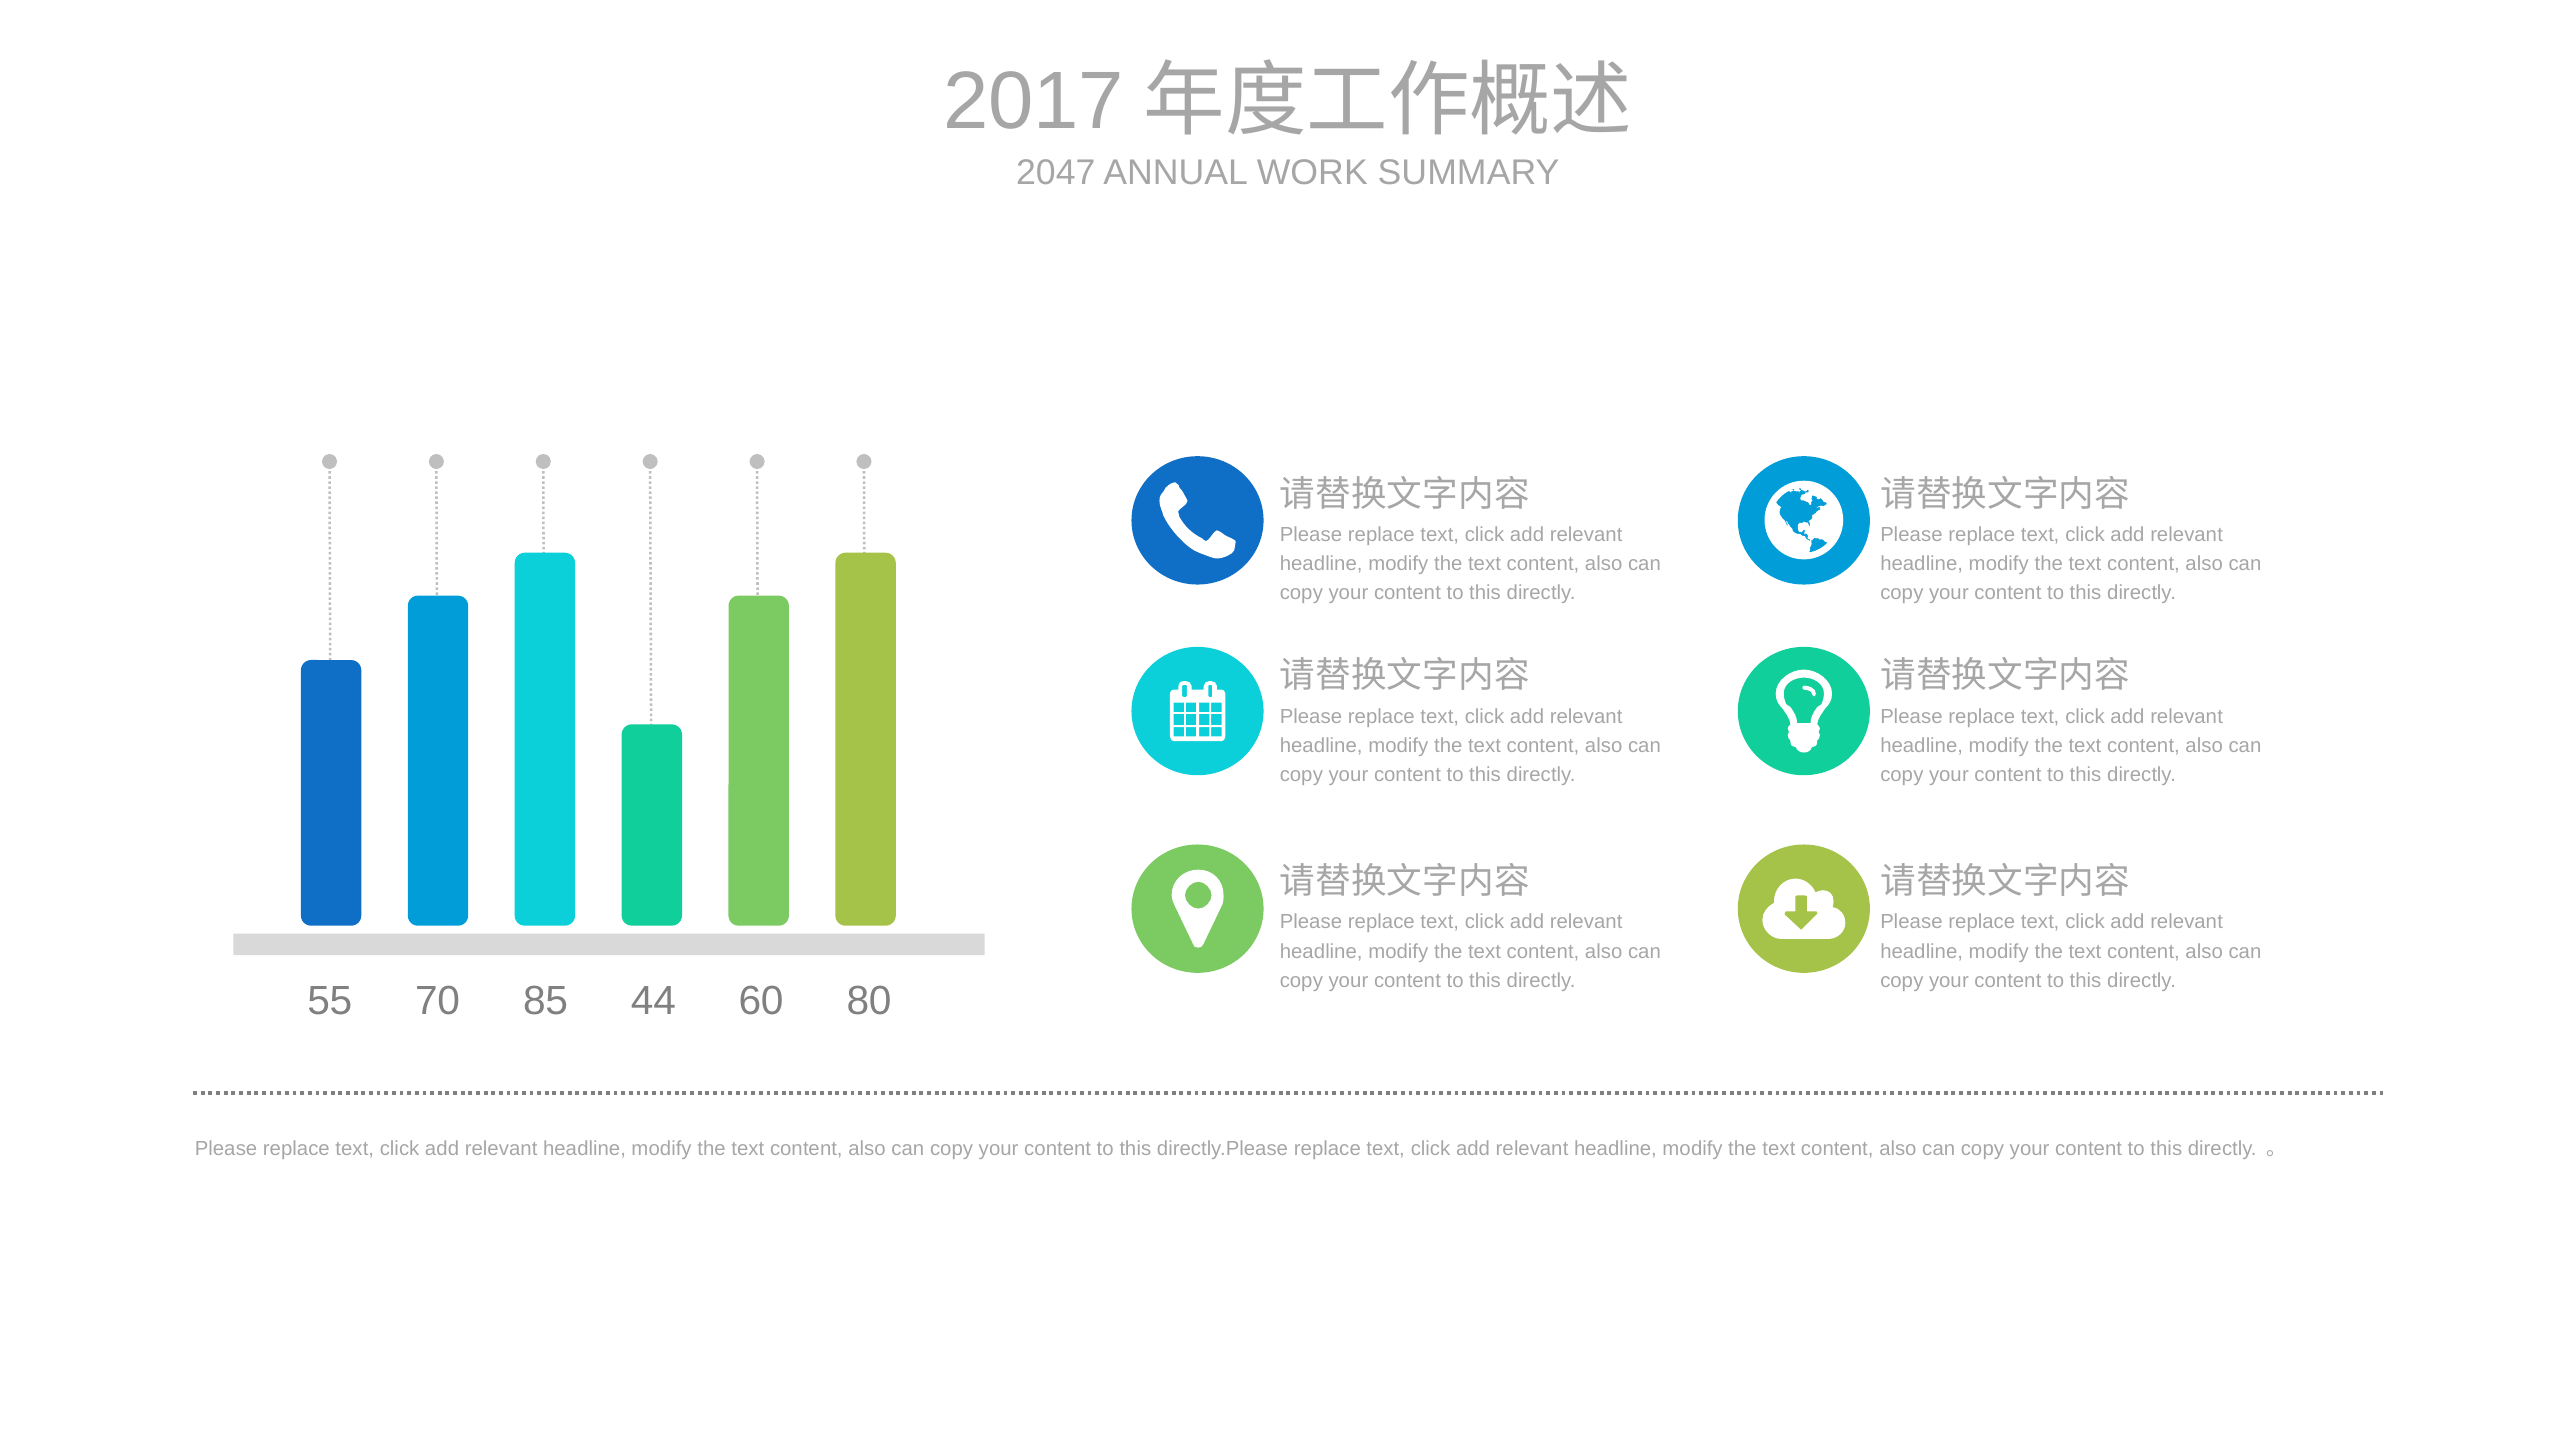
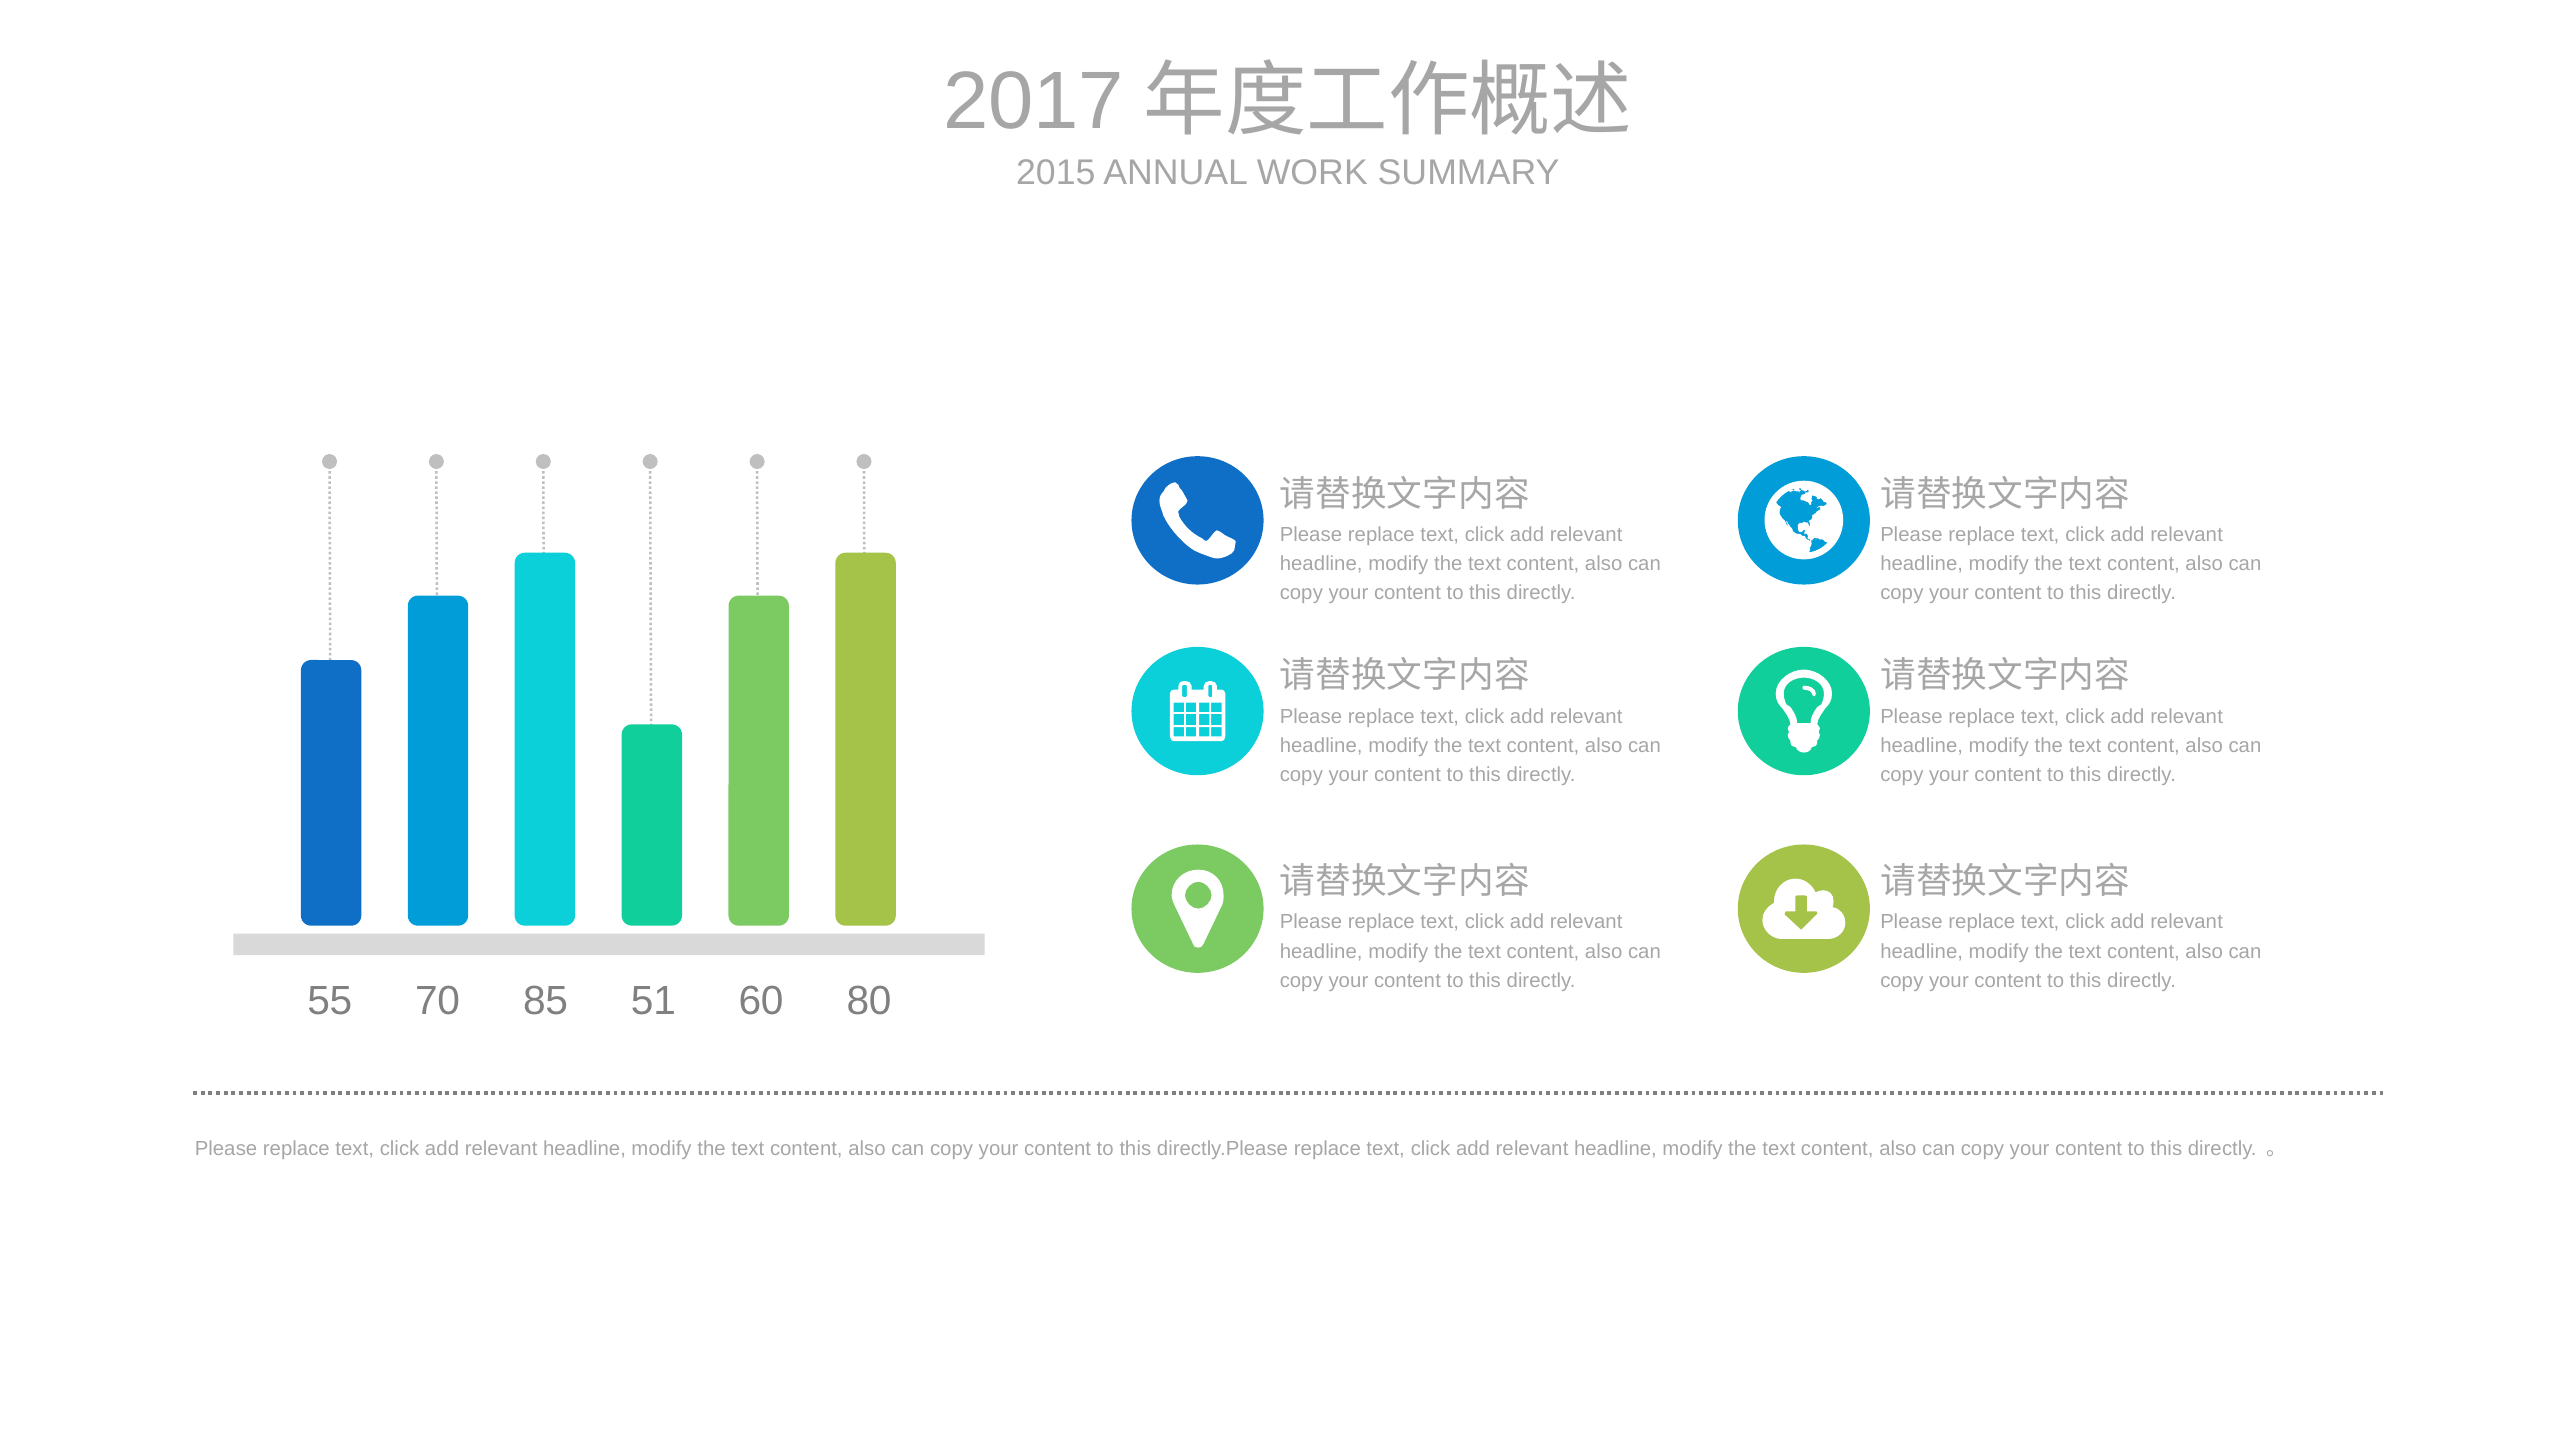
2047: 2047 -> 2015
44: 44 -> 51
